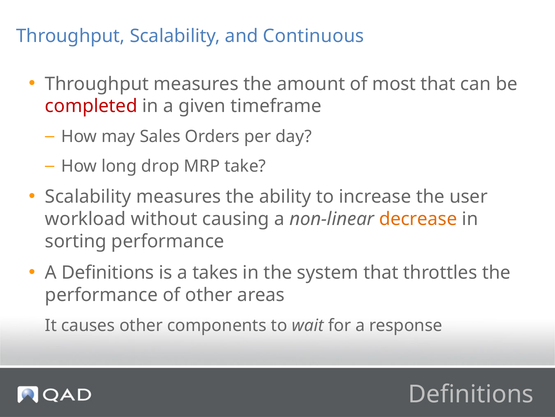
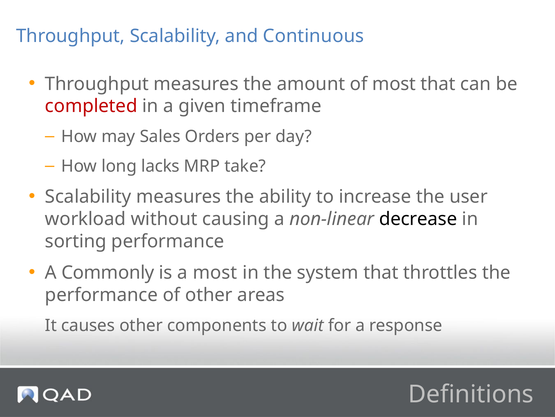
drop: drop -> lacks
decrease colour: orange -> black
A Definitions: Definitions -> Commonly
a takes: takes -> most
